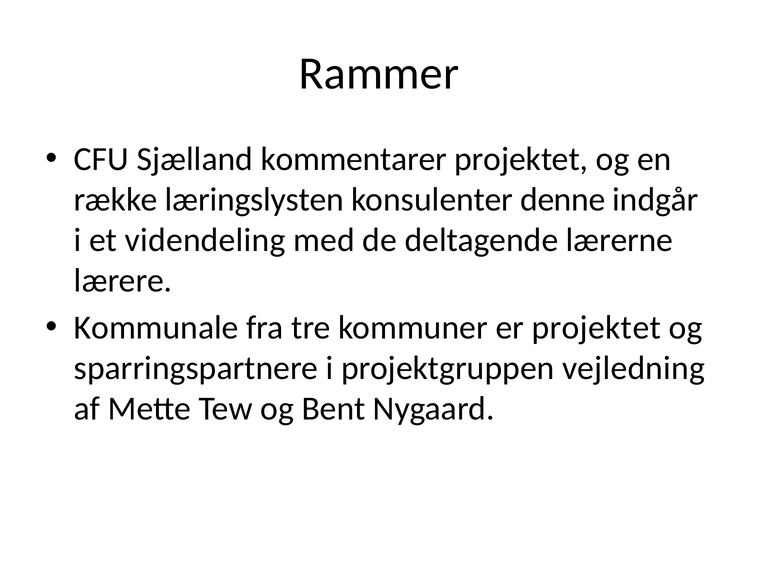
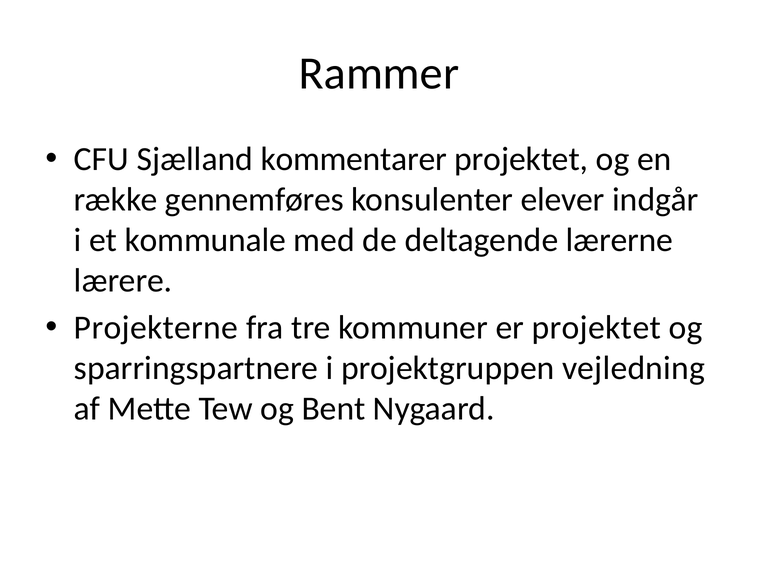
læringslysten: læringslysten -> gennemføres
denne: denne -> elever
videndeling: videndeling -> kommunale
Kommunale: Kommunale -> Projekterne
